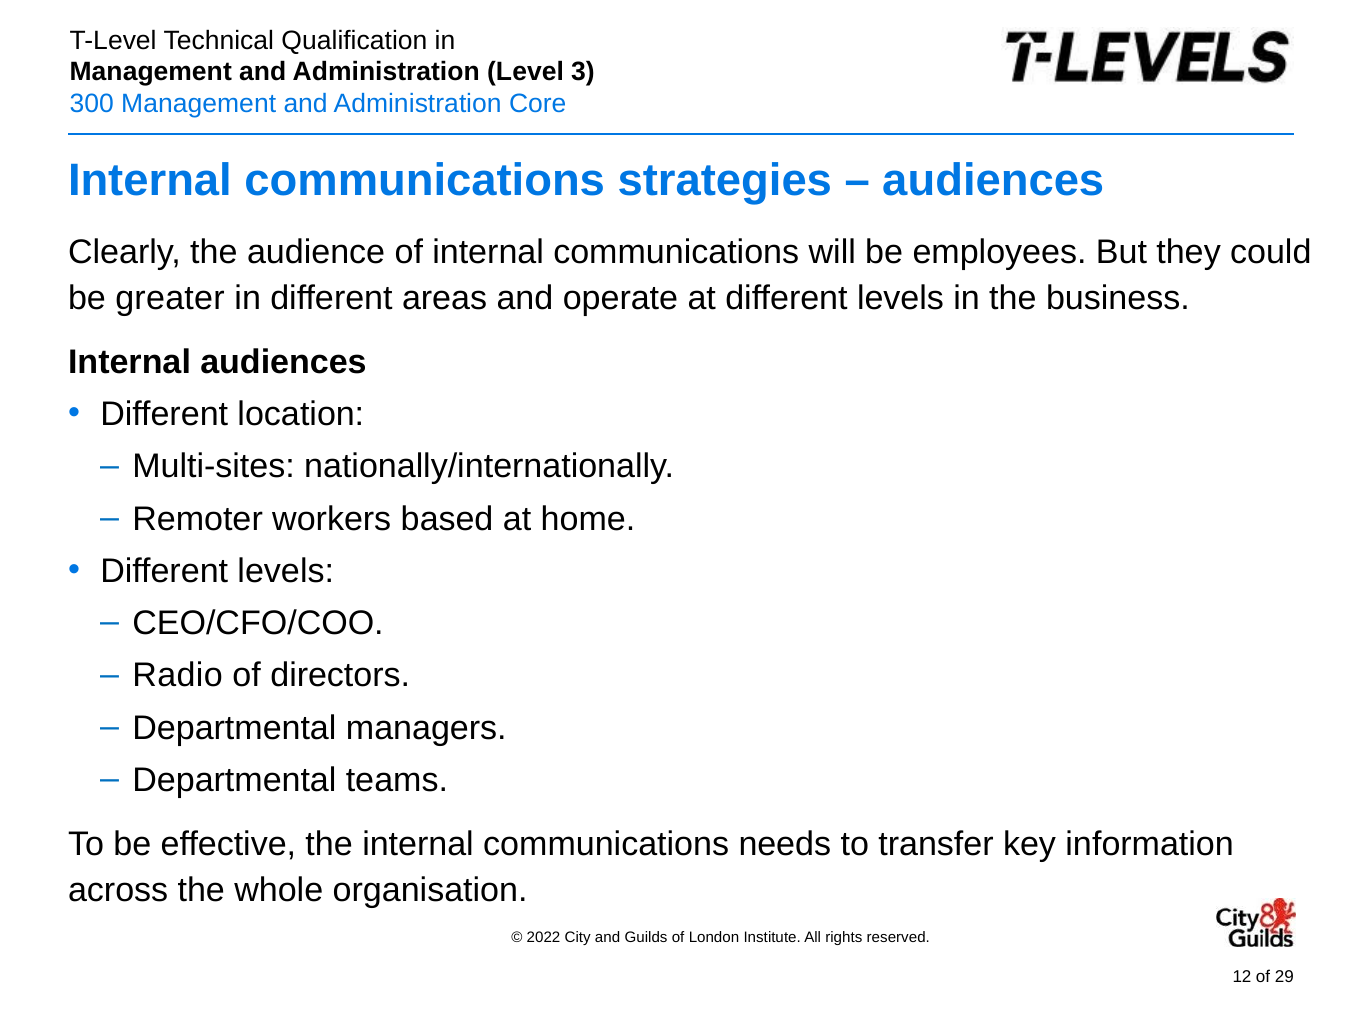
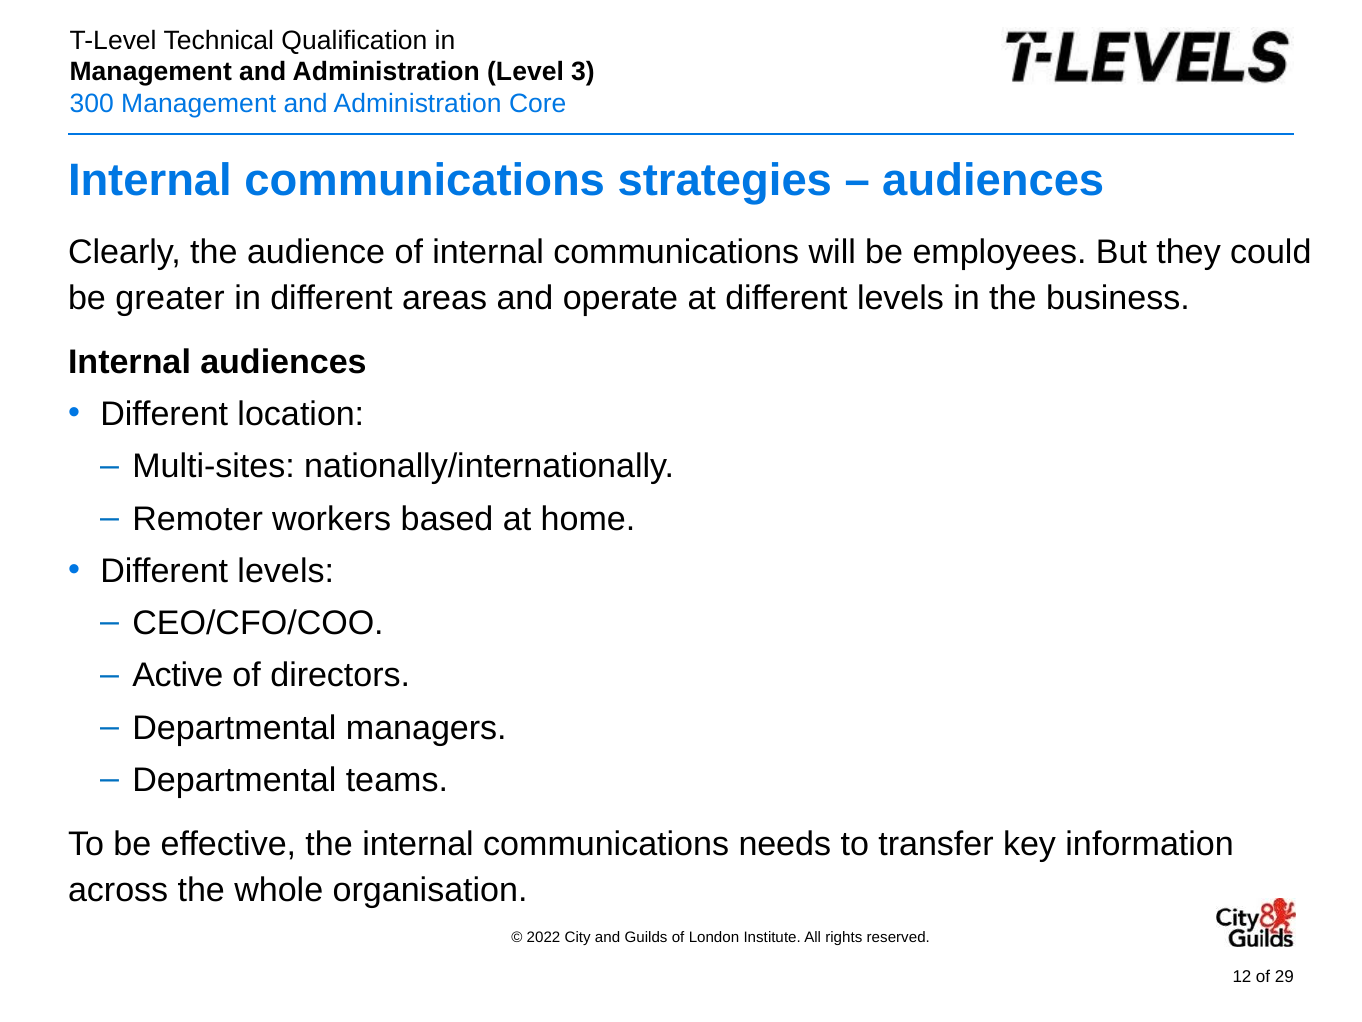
Radio: Radio -> Active
